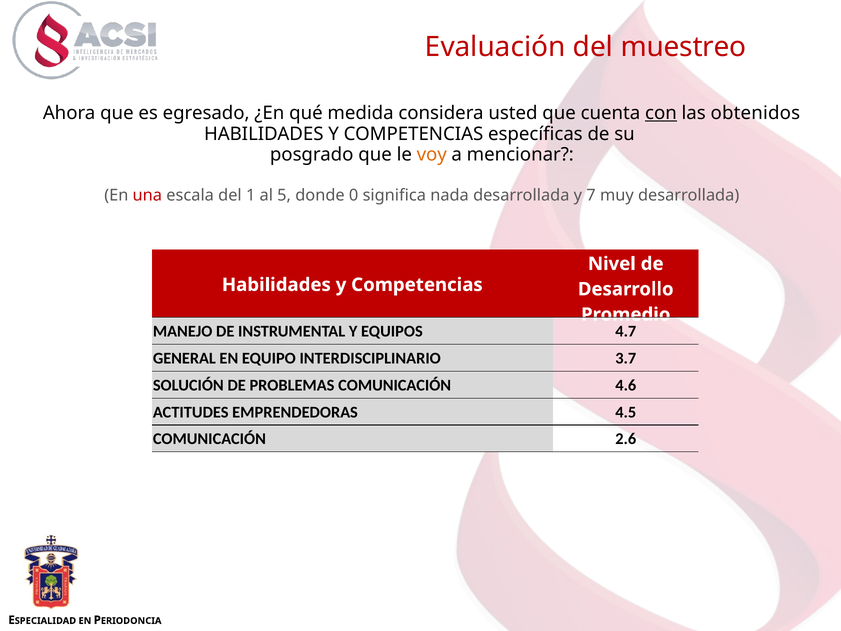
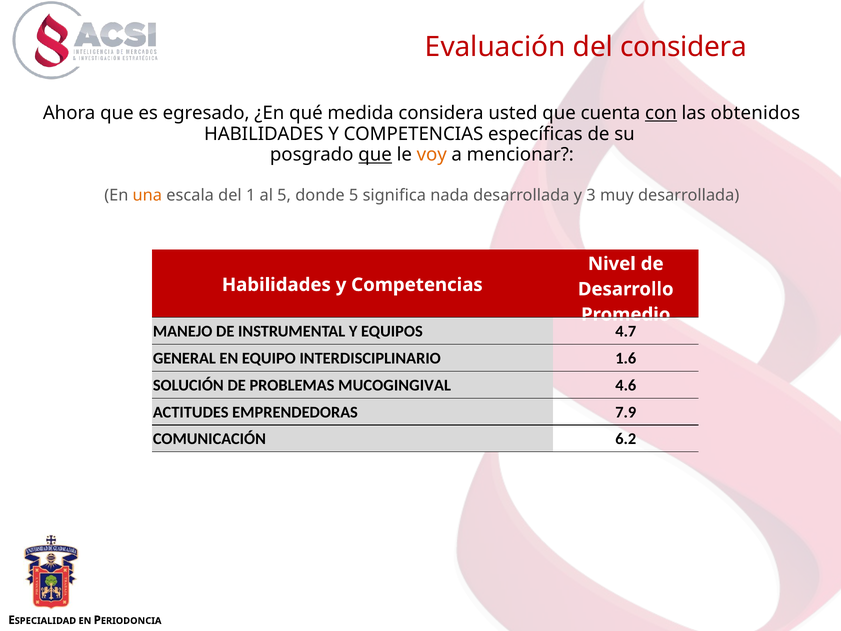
del muestreo: muestreo -> considera
que at (375, 155) underline: none -> present
una colour: red -> orange
donde 0: 0 -> 5
7: 7 -> 3
3.7: 3.7 -> 1.6
PROBLEMAS COMUNICACIÓN: COMUNICACIÓN -> MUCOGINGIVAL
4.5: 4.5 -> 7.9
2.6: 2.6 -> 6.2
